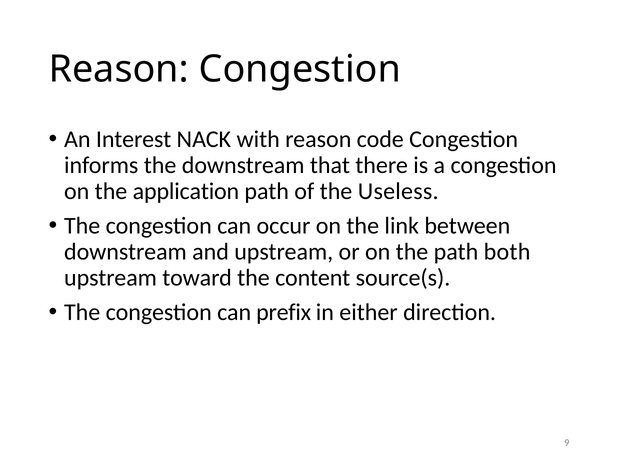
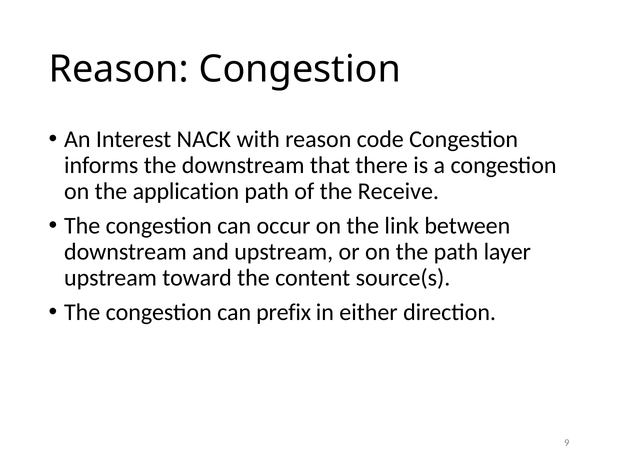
Useless: Useless -> Receive
both: both -> layer
